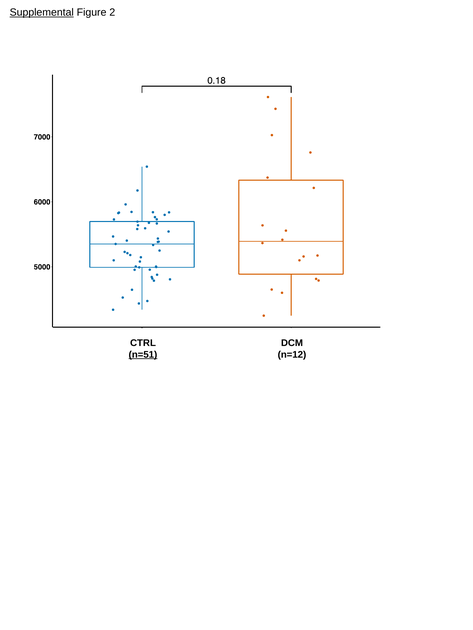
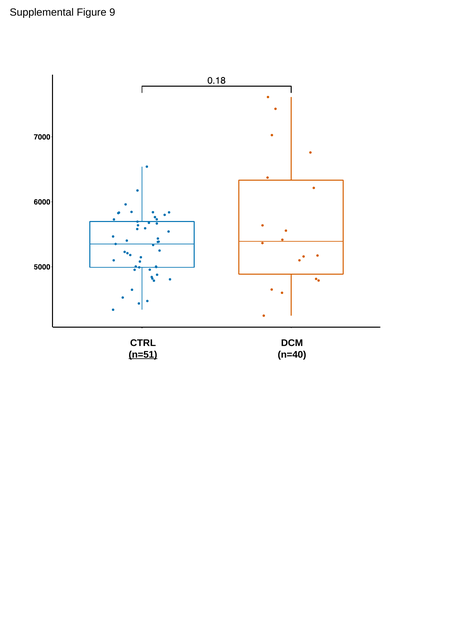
Supplemental underline: present -> none
2: 2 -> 9
n=12: n=12 -> n=40
